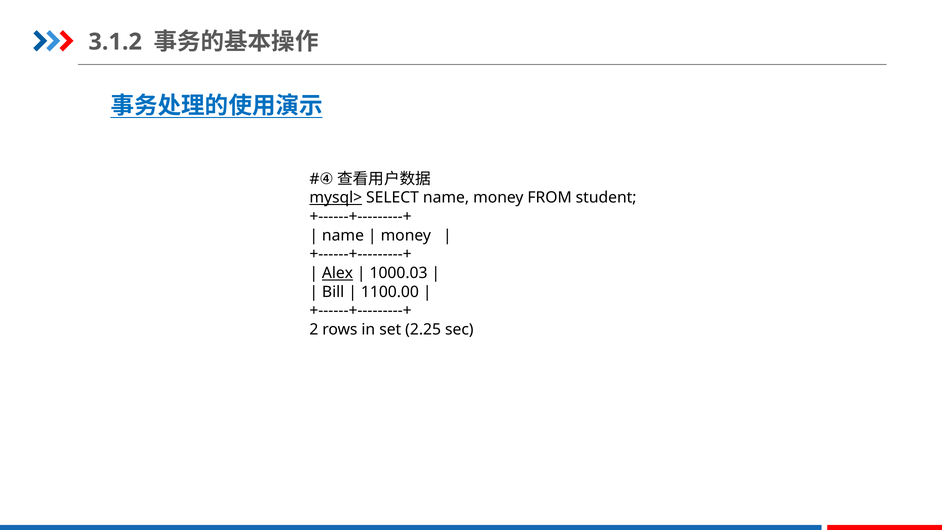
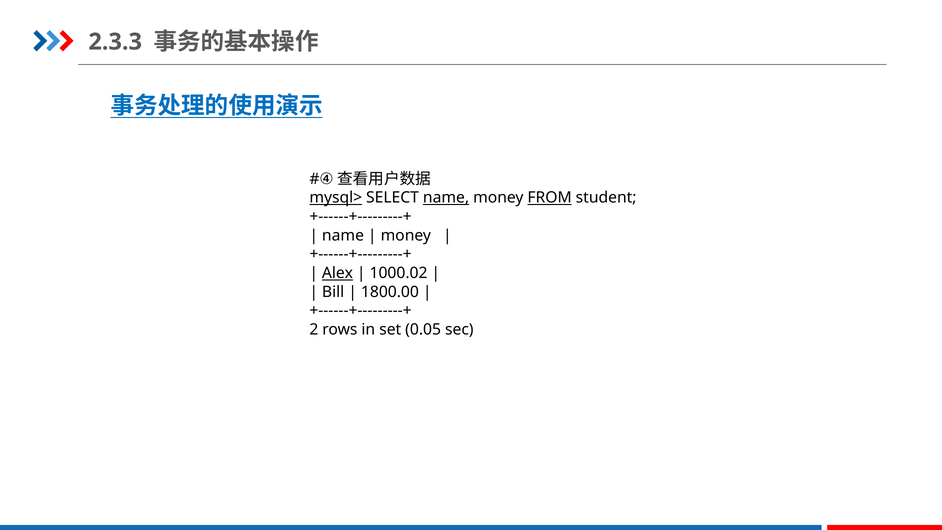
3.1.2: 3.1.2 -> 2.3.3
name at (446, 198) underline: none -> present
FROM underline: none -> present
1000.03: 1000.03 -> 1000.02
1100.00: 1100.00 -> 1800.00
2.25: 2.25 -> 0.05
